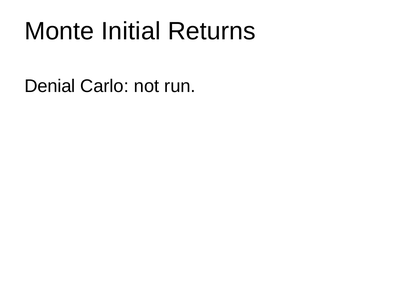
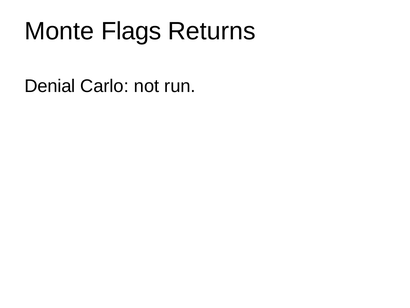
Initial: Initial -> Flags
